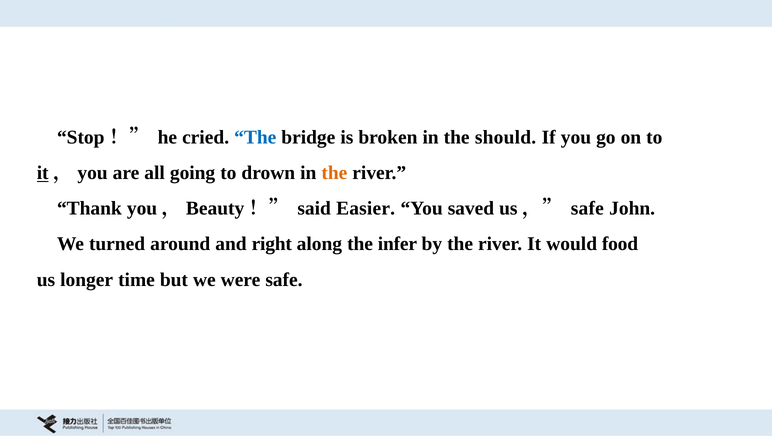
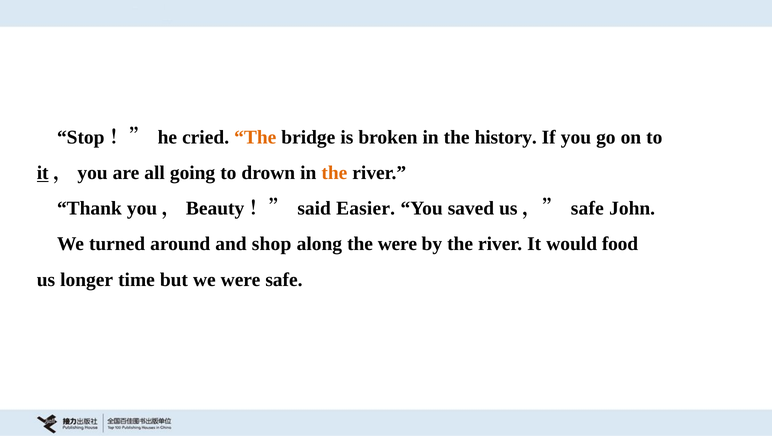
The at (255, 137) colour: blue -> orange
should: should -> history
right: right -> shop
the infer: infer -> were
